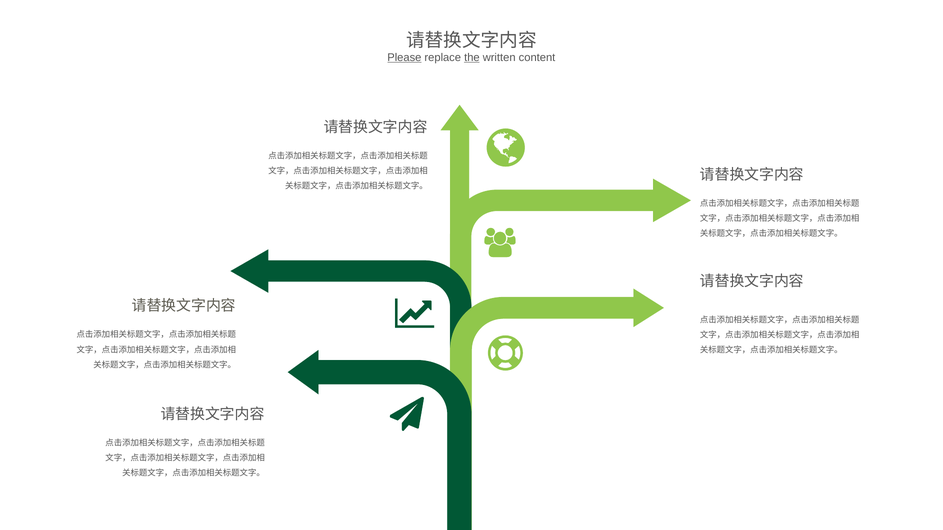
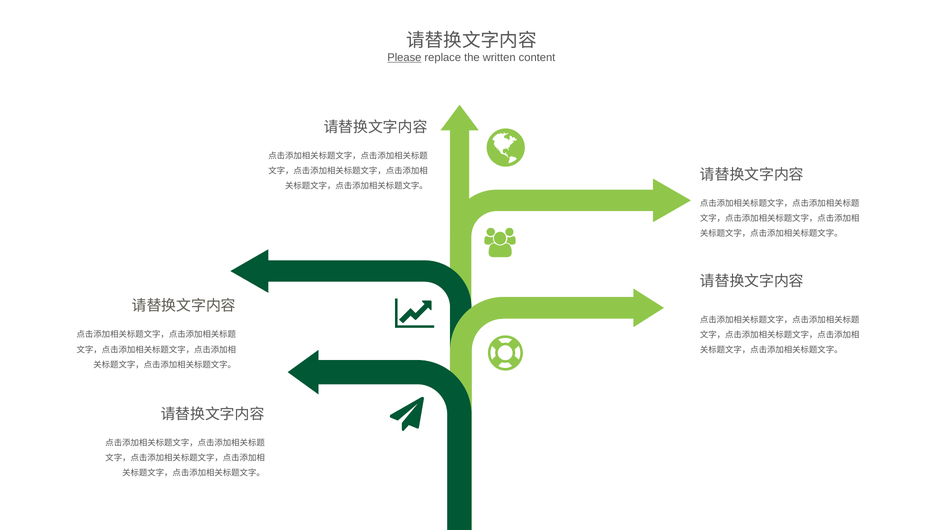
the underline: present -> none
